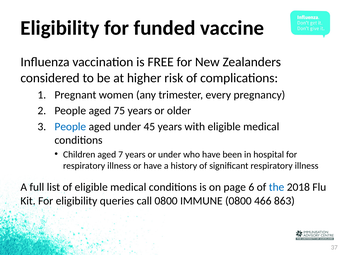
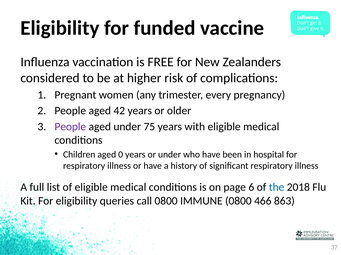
75: 75 -> 42
People at (70, 127) colour: blue -> purple
45: 45 -> 75
7: 7 -> 0
